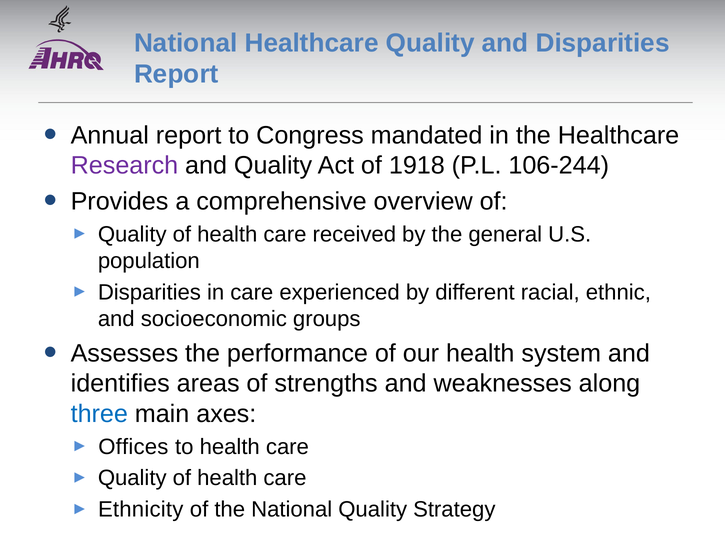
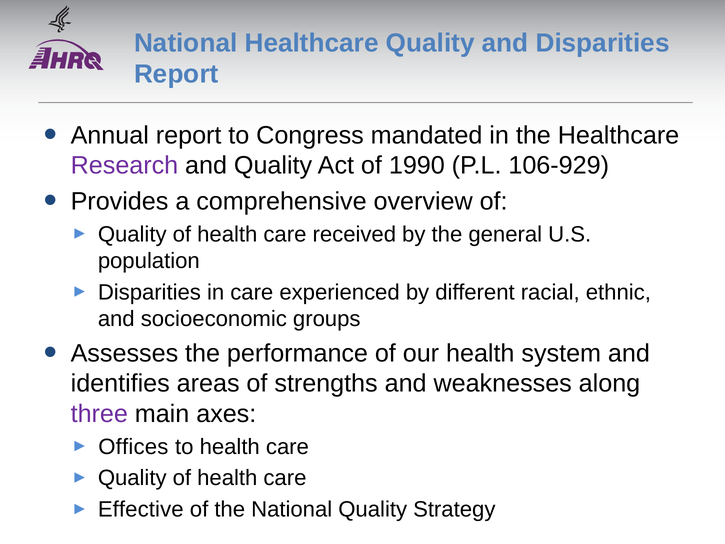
1918: 1918 -> 1990
106-244: 106-244 -> 106-929
three colour: blue -> purple
Ethnicity: Ethnicity -> Effective
